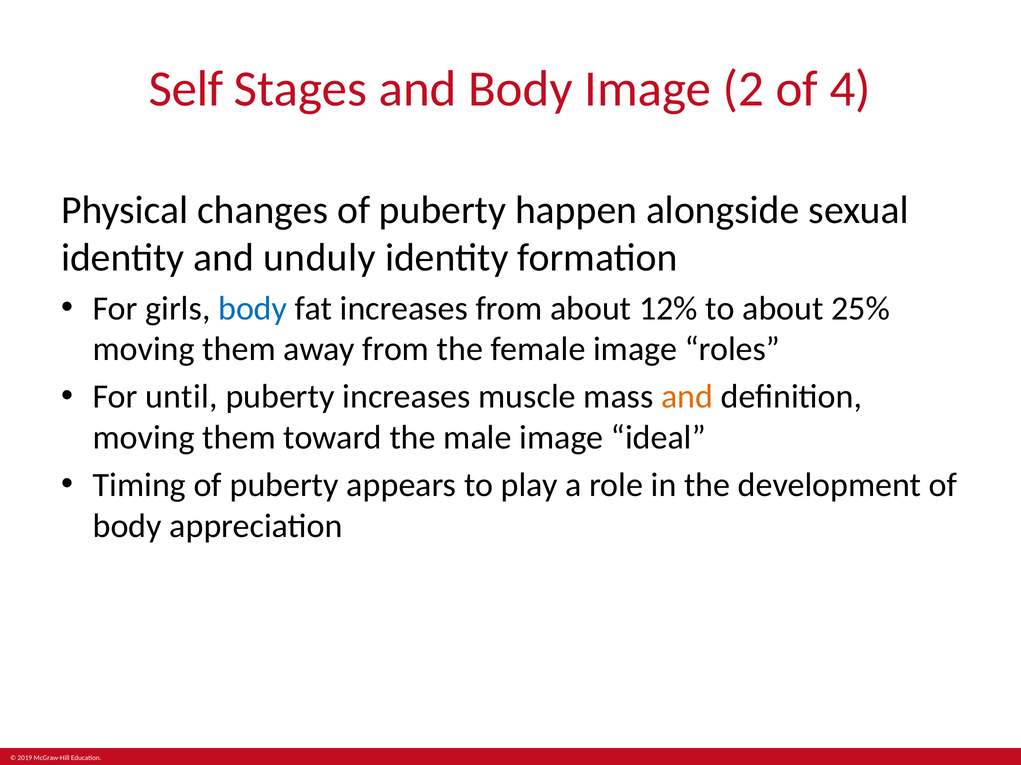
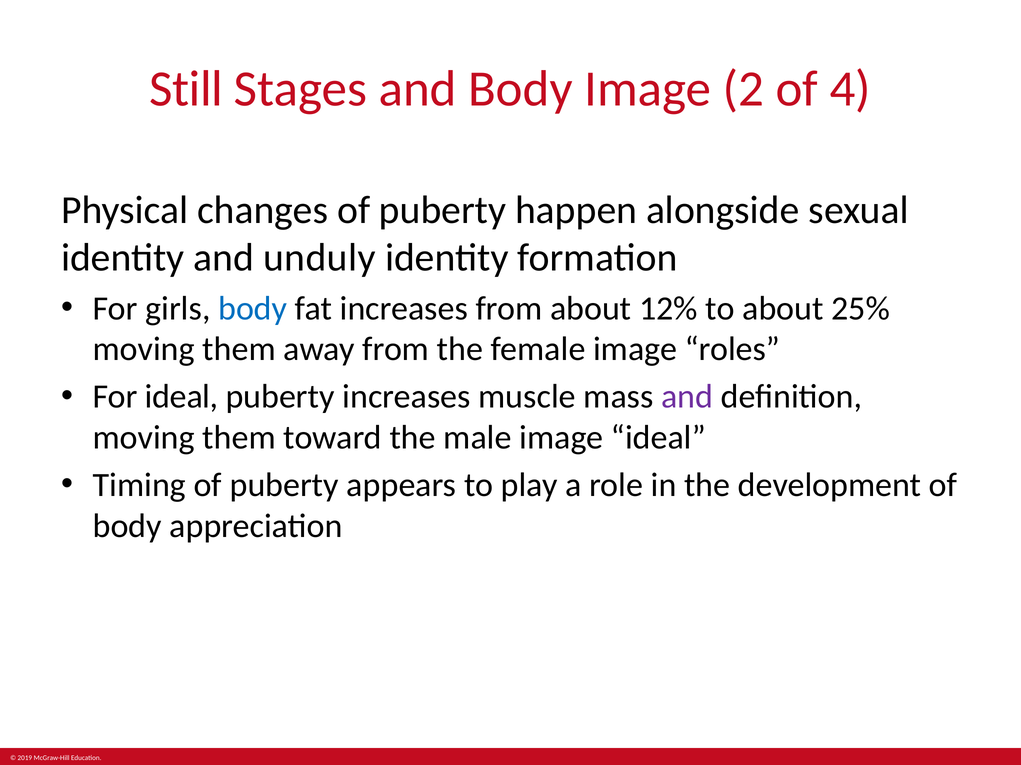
Self: Self -> Still
For until: until -> ideal
and at (687, 397) colour: orange -> purple
